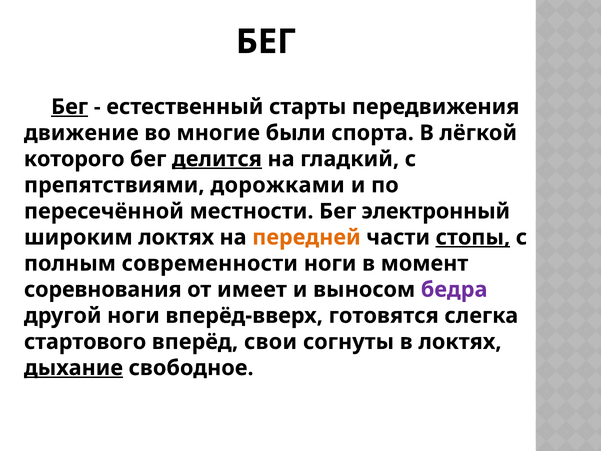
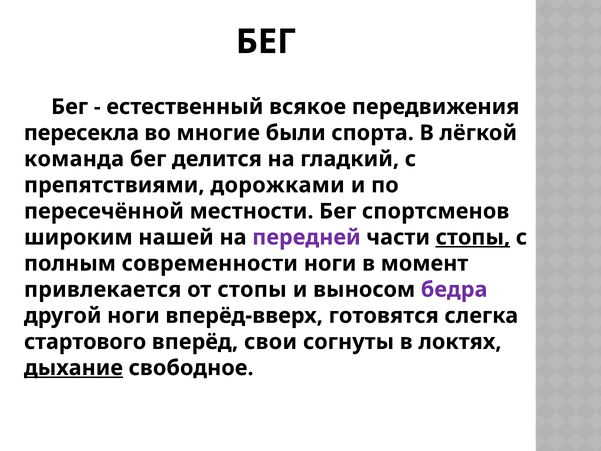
Бег at (70, 107) underline: present -> none
старты: старты -> всякое
движение: движение -> пересекла
которого: которого -> команда
делится underline: present -> none
электронный: электронный -> спортсменов
широким локтях: локтях -> нашей
передней colour: orange -> purple
соревнования: соревнования -> привлекается
от имеет: имеет -> стопы
